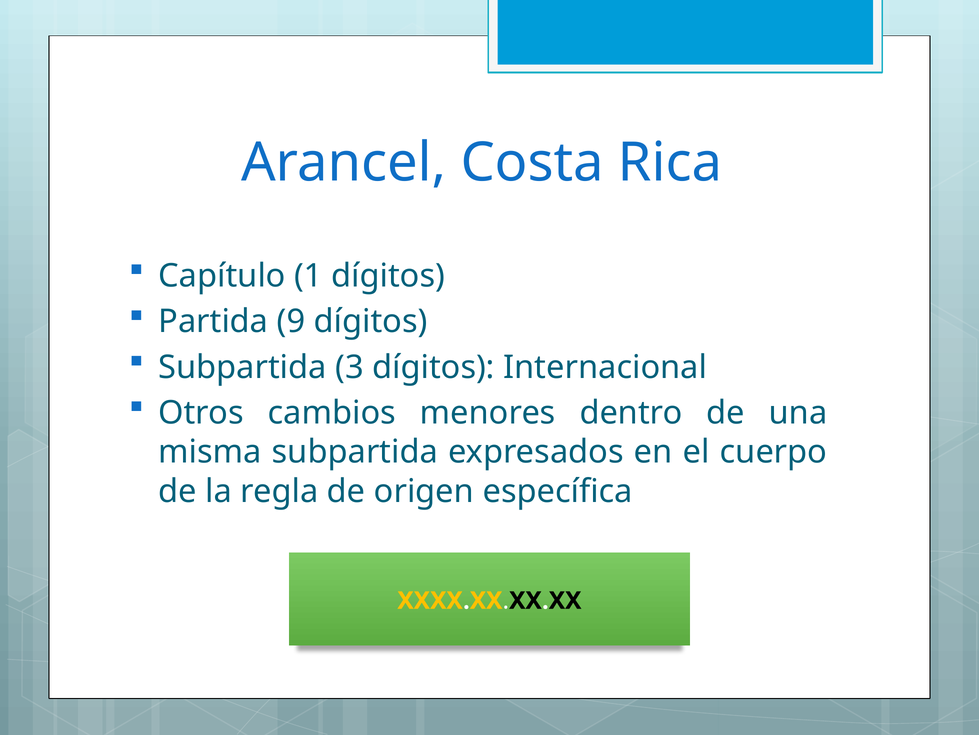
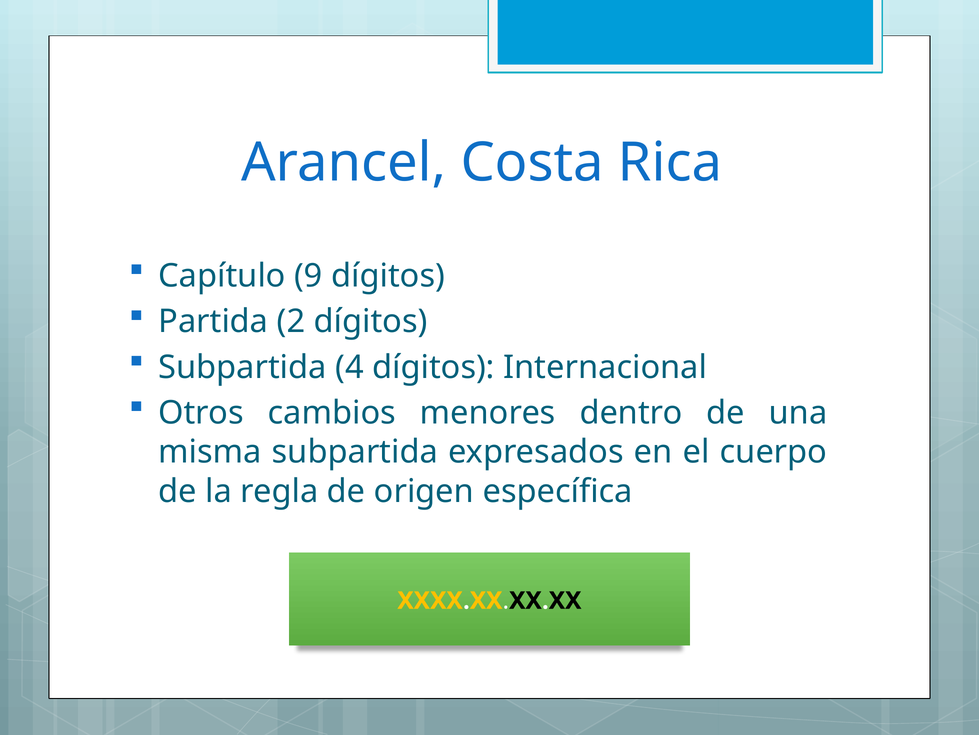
1: 1 -> 9
9: 9 -> 2
3: 3 -> 4
